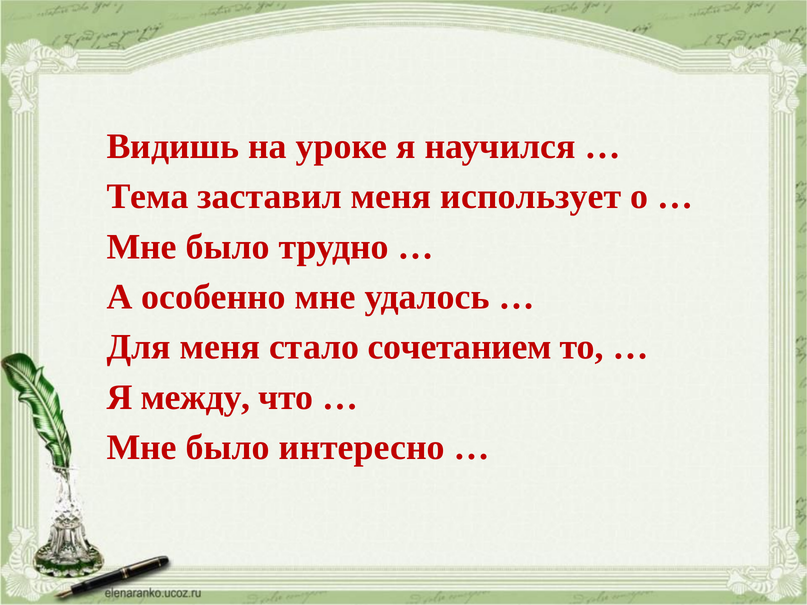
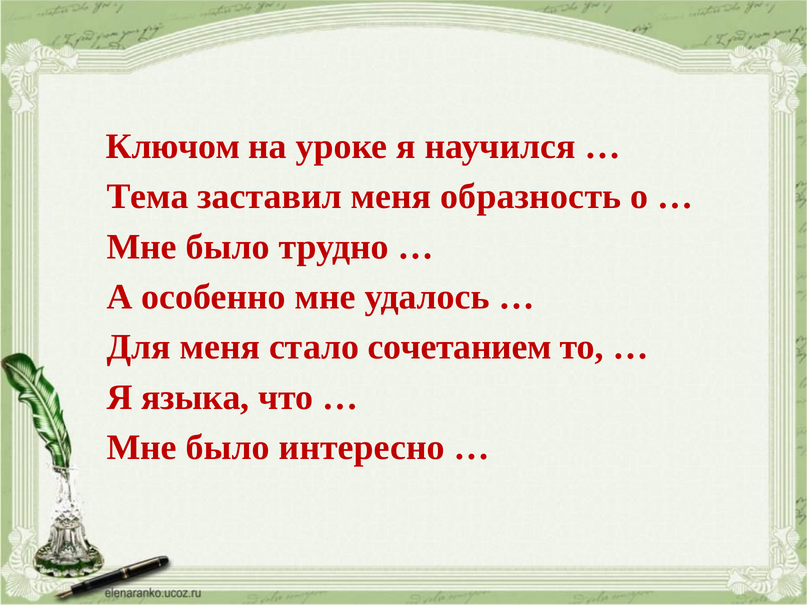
Видишь: Видишь -> Ключом
использует: использует -> образность
между: между -> языка
